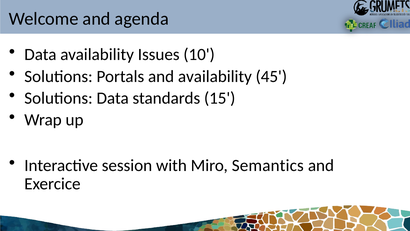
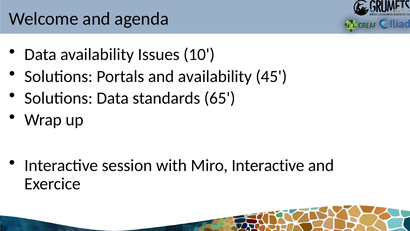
15: 15 -> 65
Miro Semantics: Semantics -> Interactive
